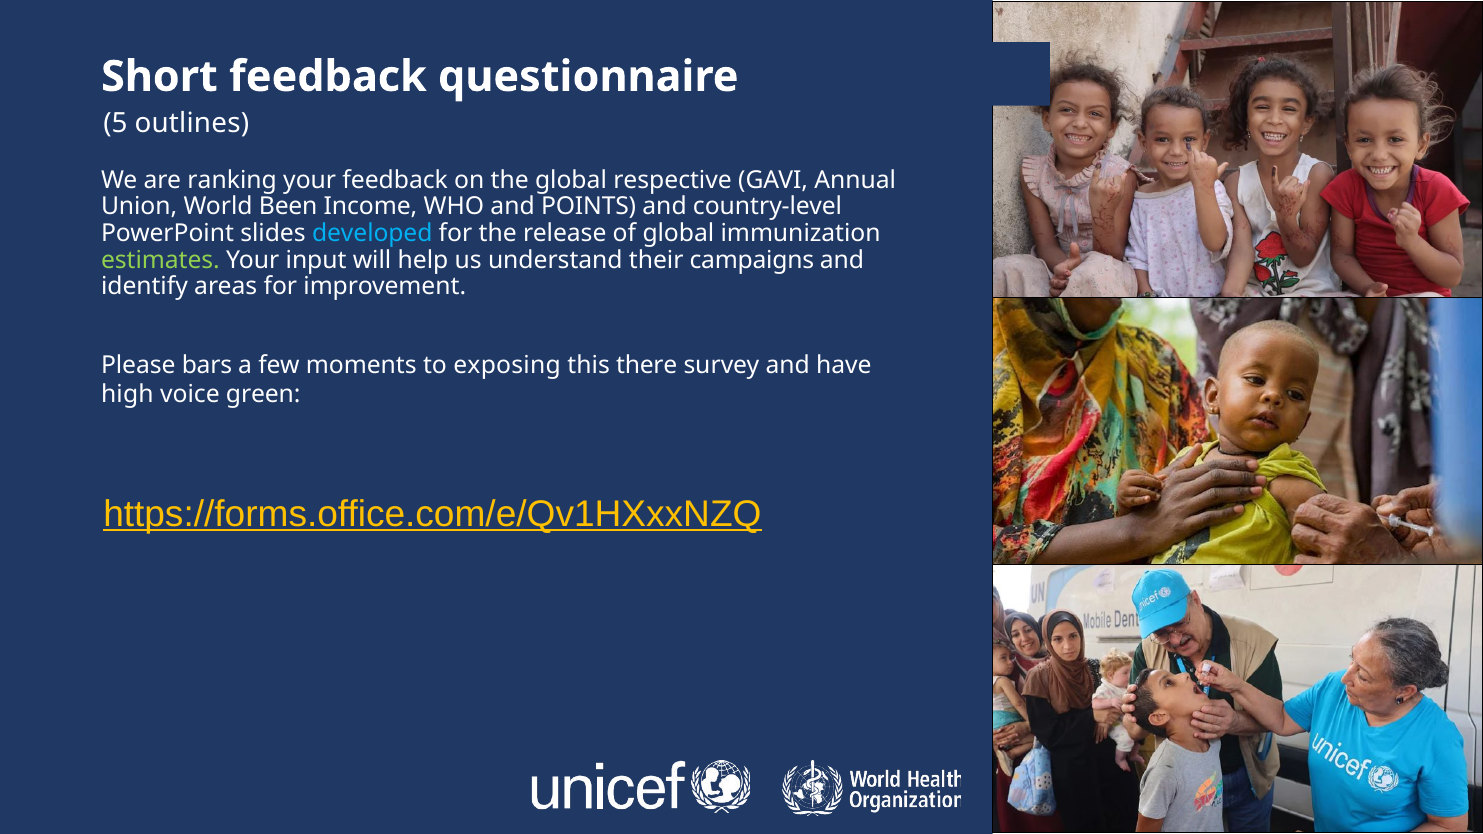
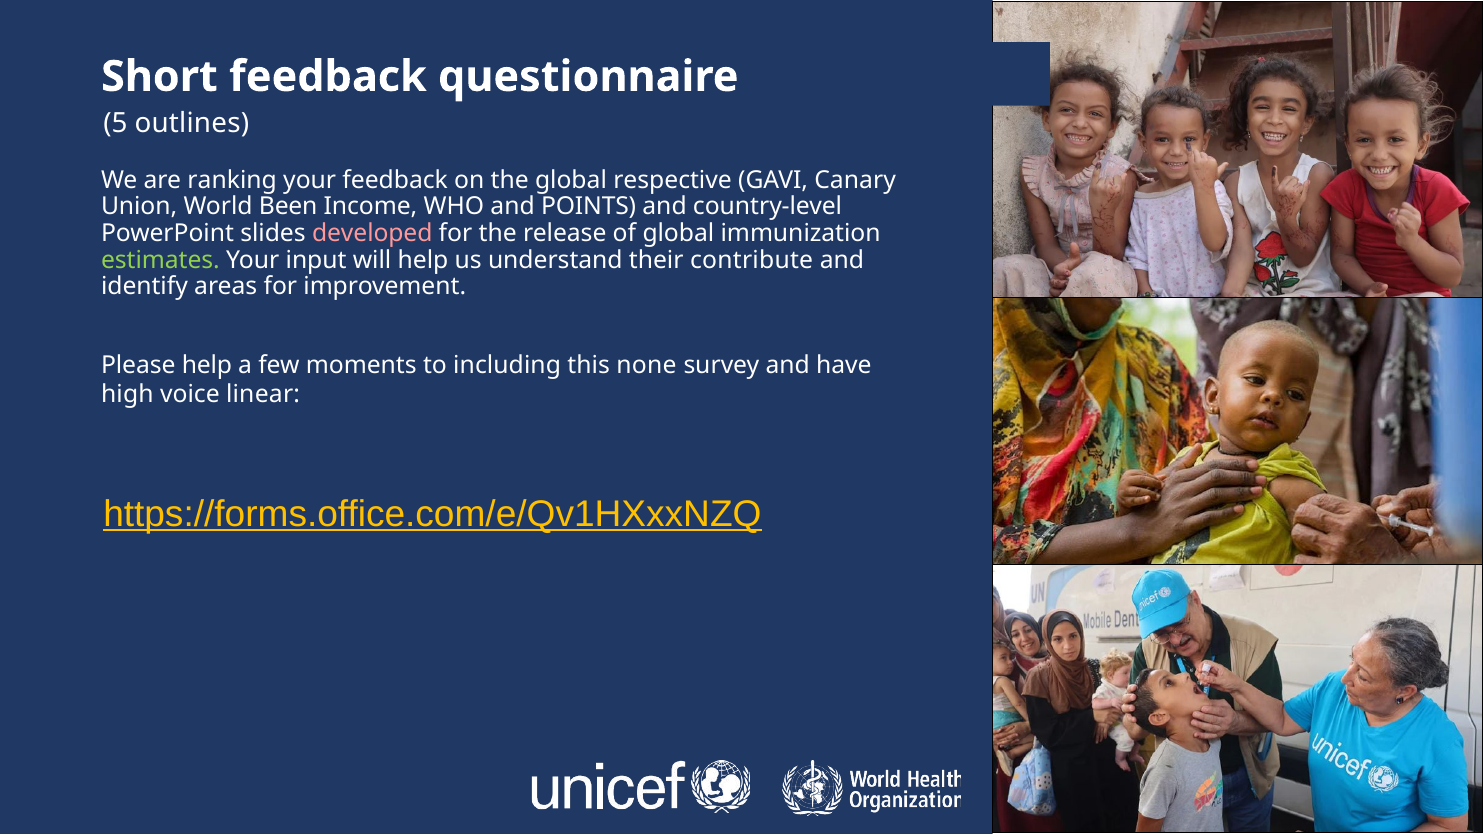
Annual: Annual -> Canary
developed colour: light blue -> pink
campaigns: campaigns -> contribute
Please bars: bars -> help
exposing: exposing -> including
there: there -> none
green: green -> linear
